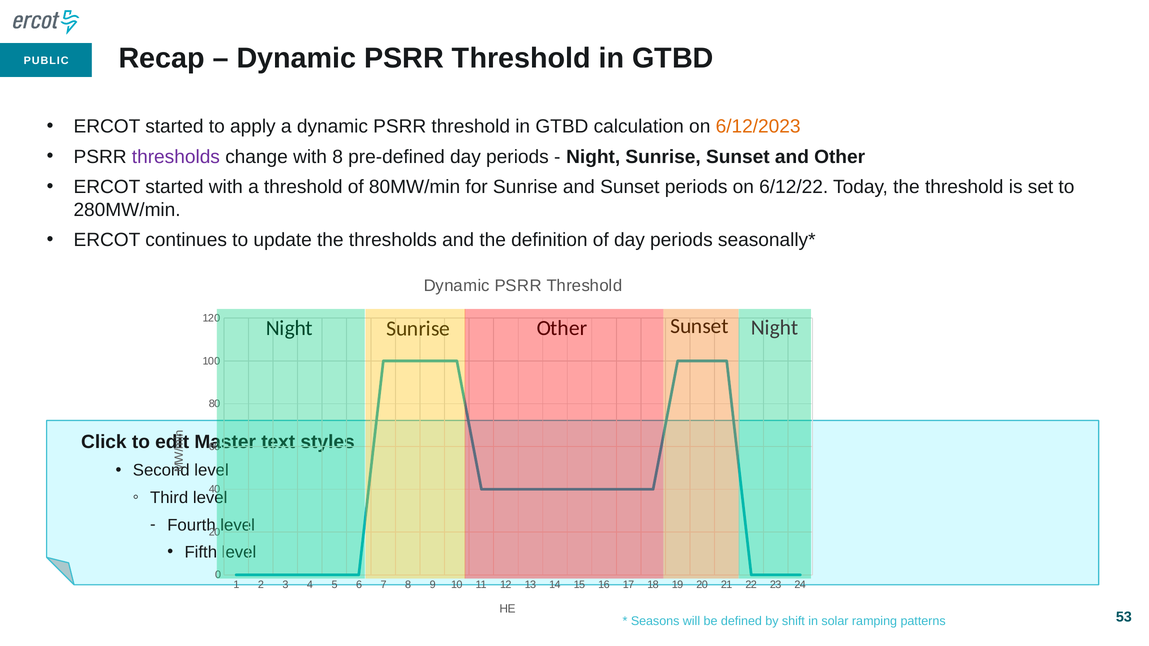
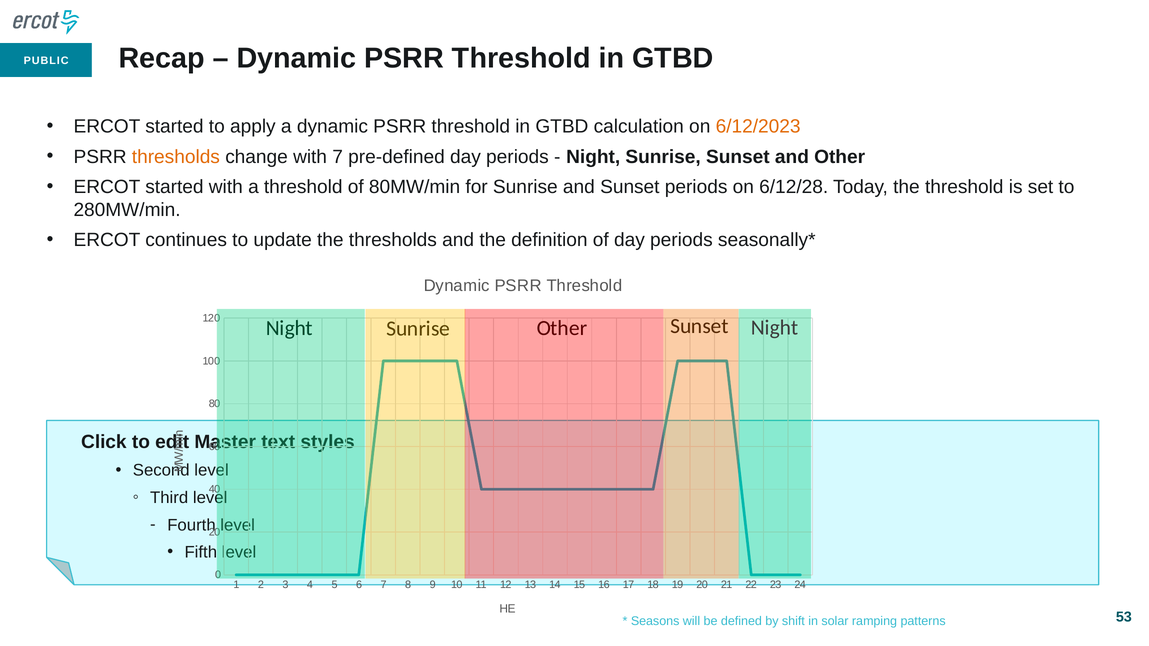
thresholds at (176, 157) colour: purple -> orange
with 8: 8 -> 7
6/12/22: 6/12/22 -> 6/12/28
